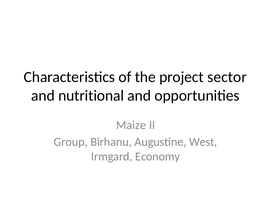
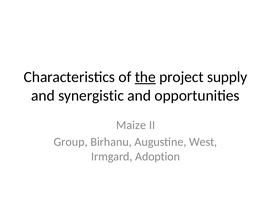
the underline: none -> present
sector: sector -> supply
nutritional: nutritional -> synergistic
Economy: Economy -> Adoption
